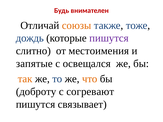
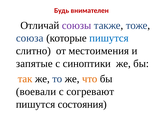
союзы colour: orange -> purple
дождь: дождь -> союза
пишутся at (109, 38) colour: purple -> blue
освещался: освещался -> синоптики
доброту: доброту -> воевали
связывает: связывает -> состояния
